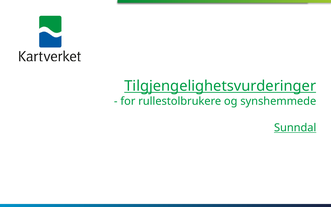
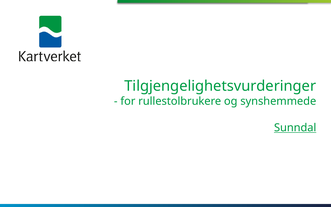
Tilgjengelighetsvurderinger underline: present -> none
